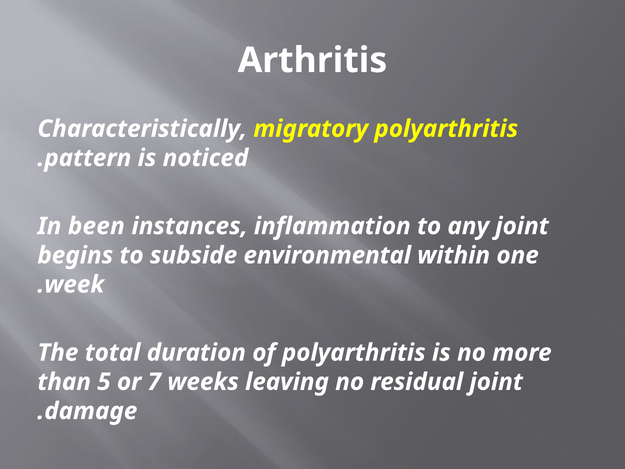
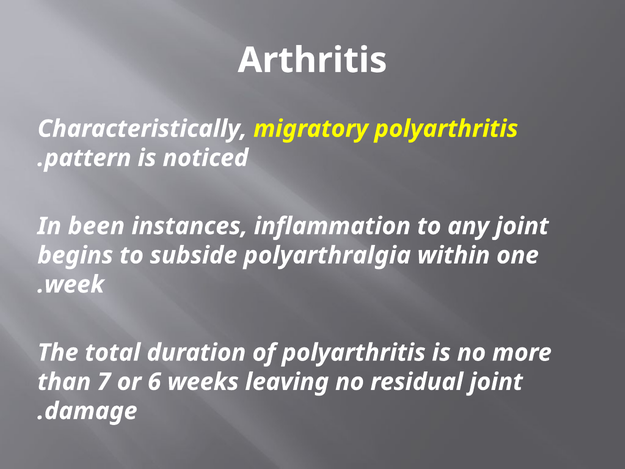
environmental: environmental -> polyarthralgia
5: 5 -> 7
7: 7 -> 6
